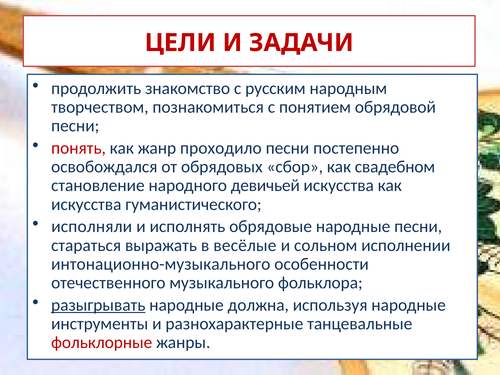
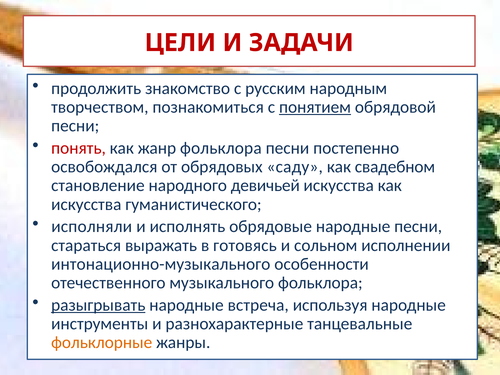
понятием underline: none -> present
жанр проходило: проходило -> фольклора
сбор: сбор -> саду
весёлые: весёлые -> готовясь
должна: должна -> встреча
фольклорные colour: red -> orange
